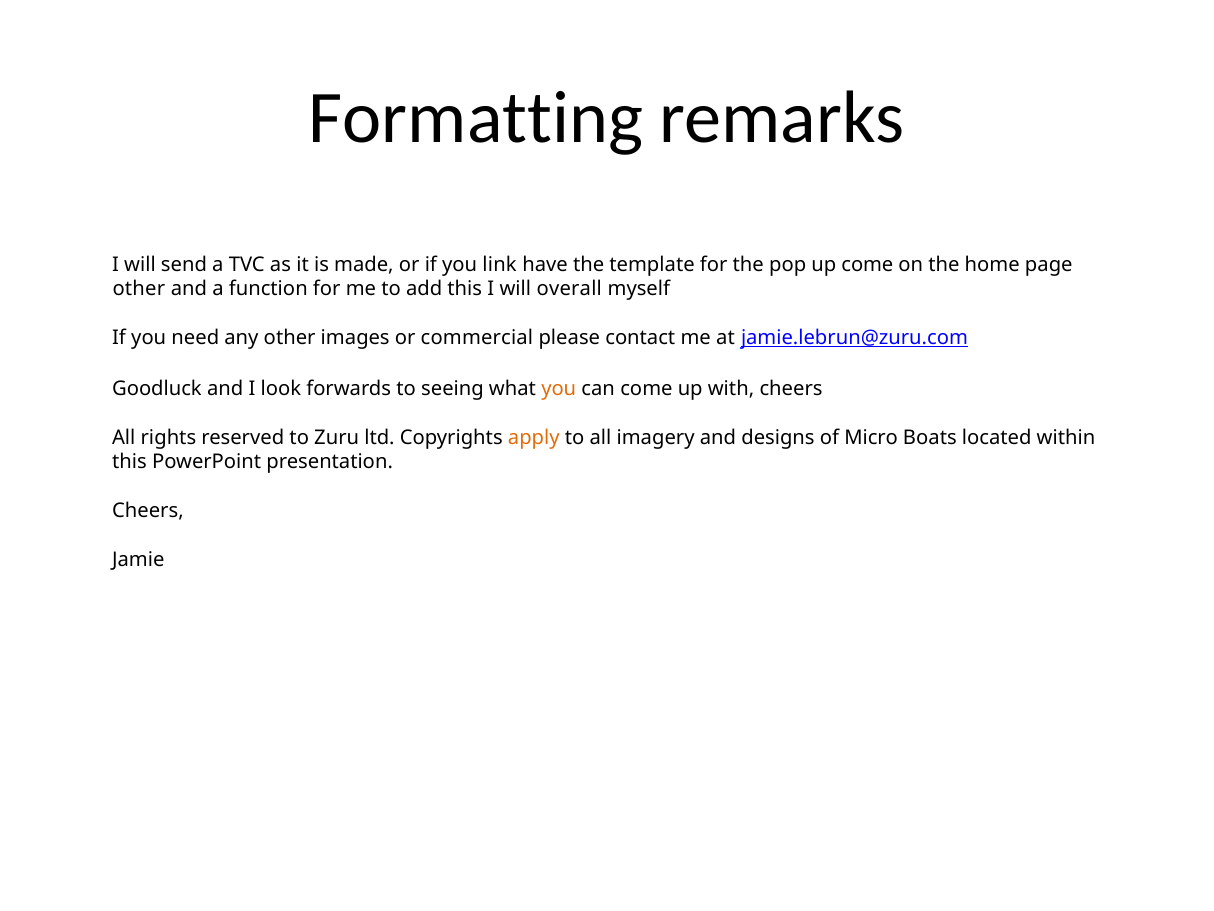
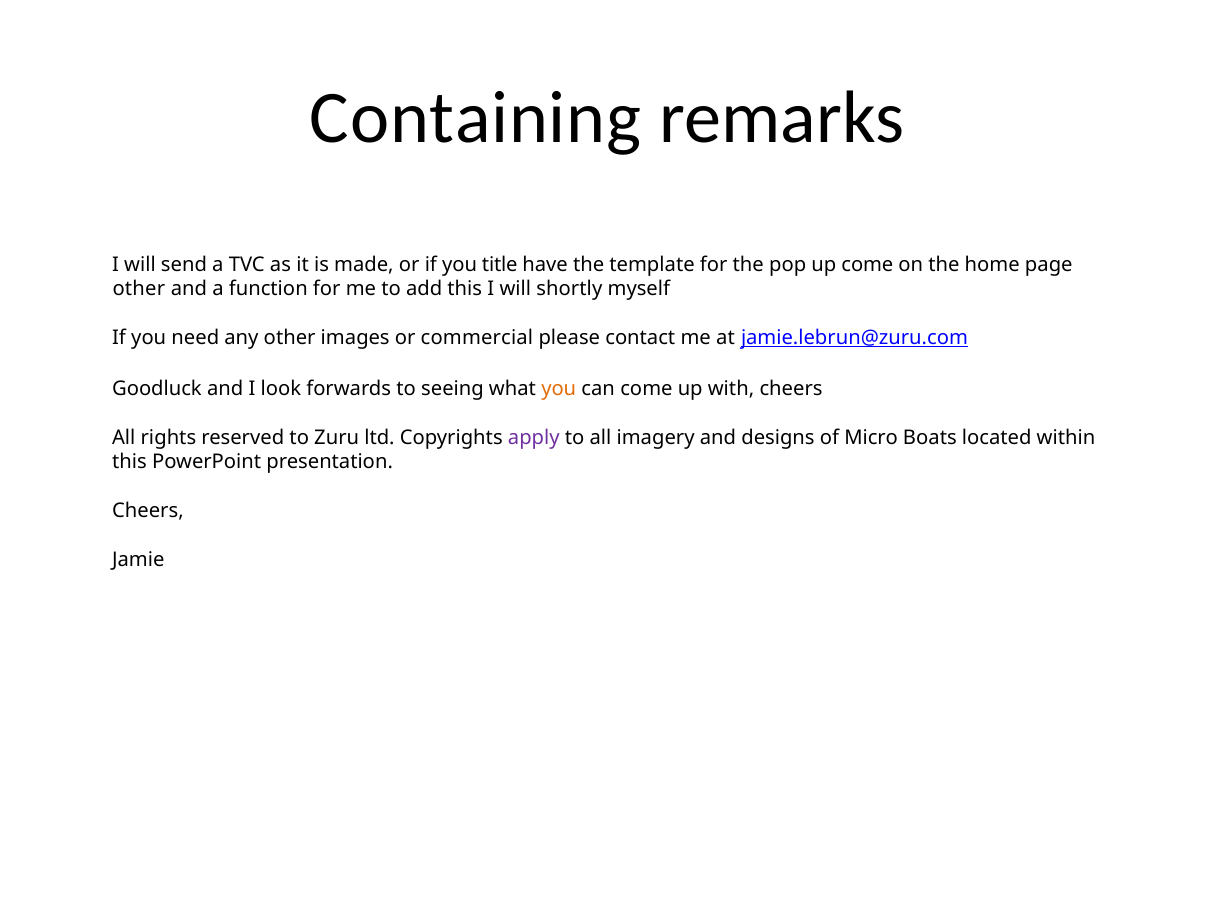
Formatting: Formatting -> Containing
link: link -> title
overall: overall -> shortly
apply colour: orange -> purple
